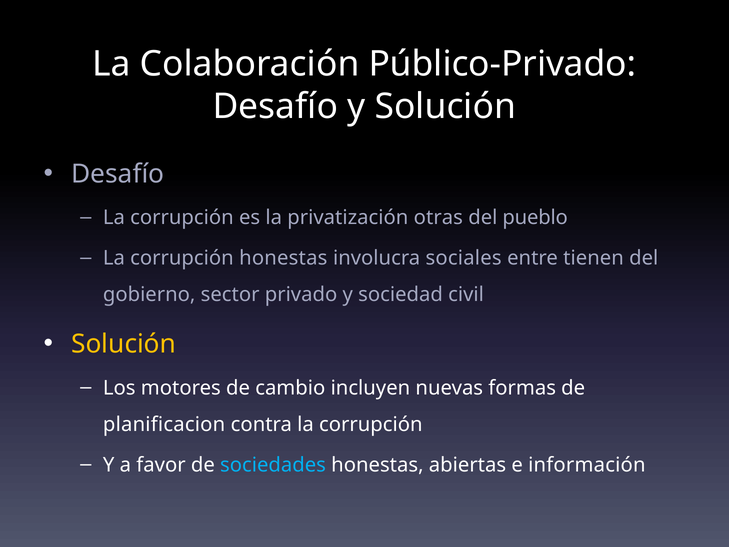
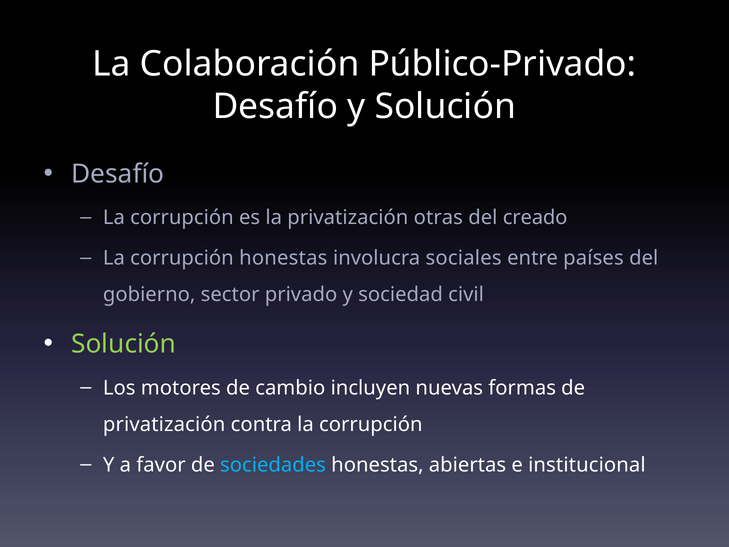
pueblo: pueblo -> creado
tienen: tienen -> países
Solución at (124, 344) colour: yellow -> light green
planificacion at (164, 424): planificacion -> privatización
información: información -> institucional
